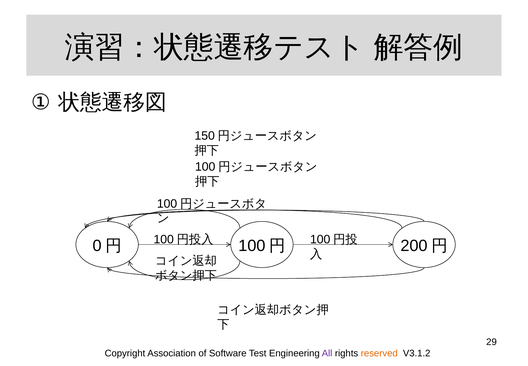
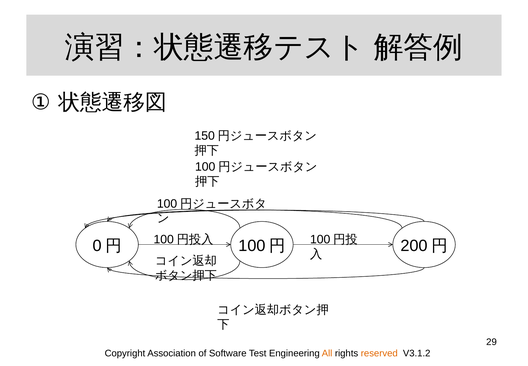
All colour: purple -> orange
